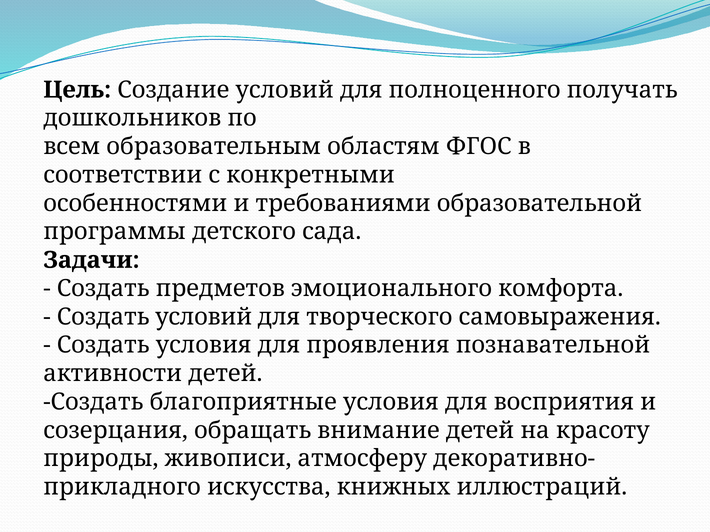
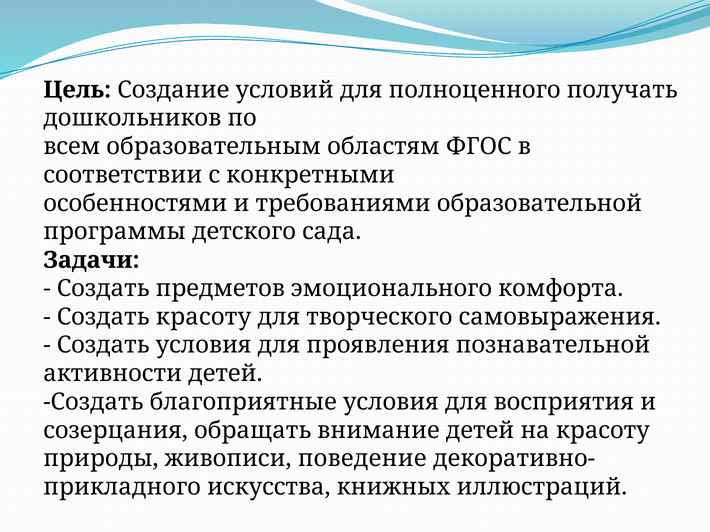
Создать условий: условий -> красоту
атмосферу: атмосферу -> поведение
